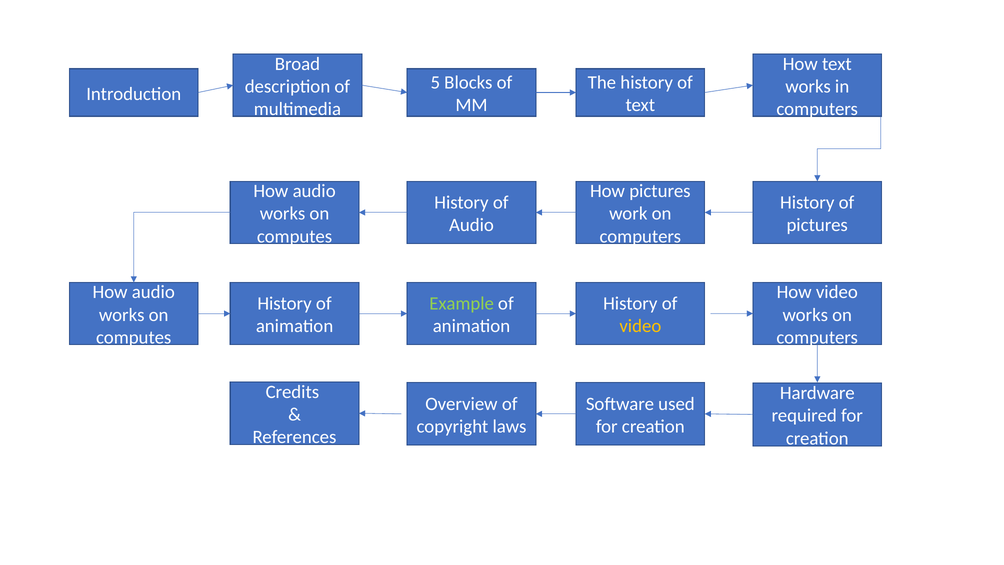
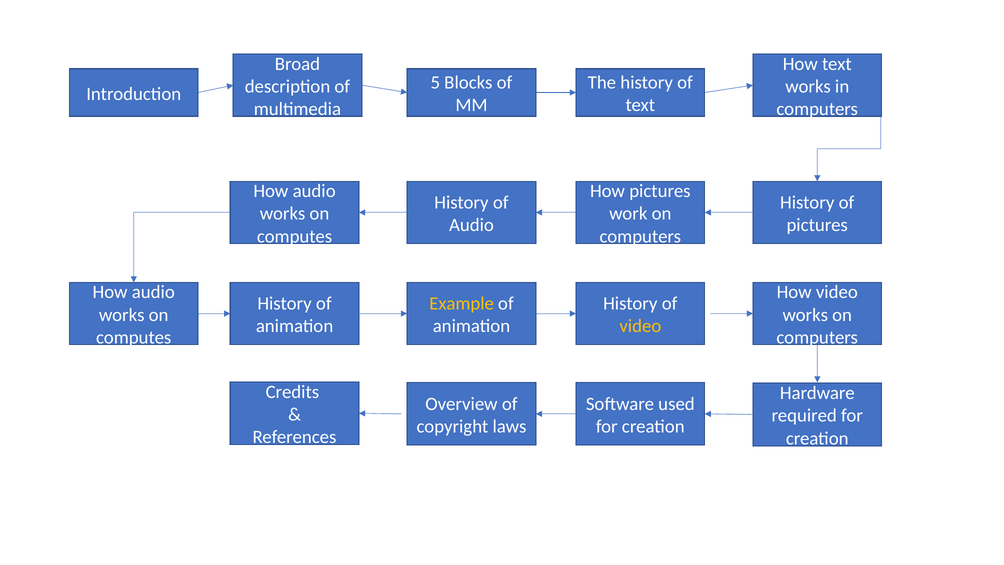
Example colour: light green -> yellow
